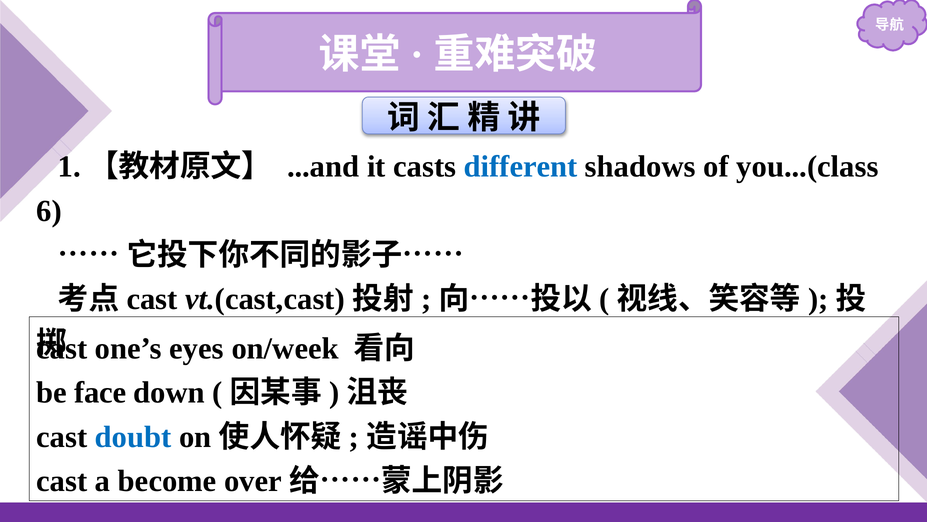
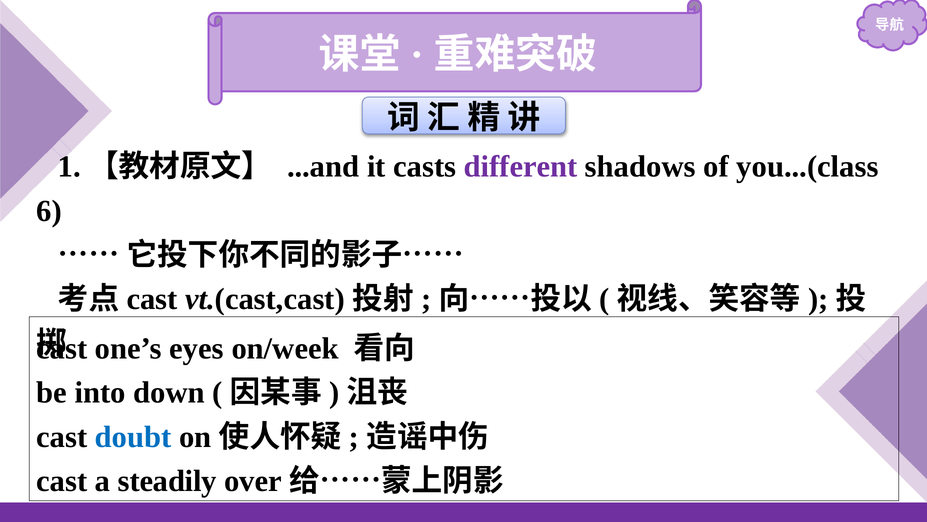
different colour: blue -> purple
face: face -> into
become: become -> steadily
